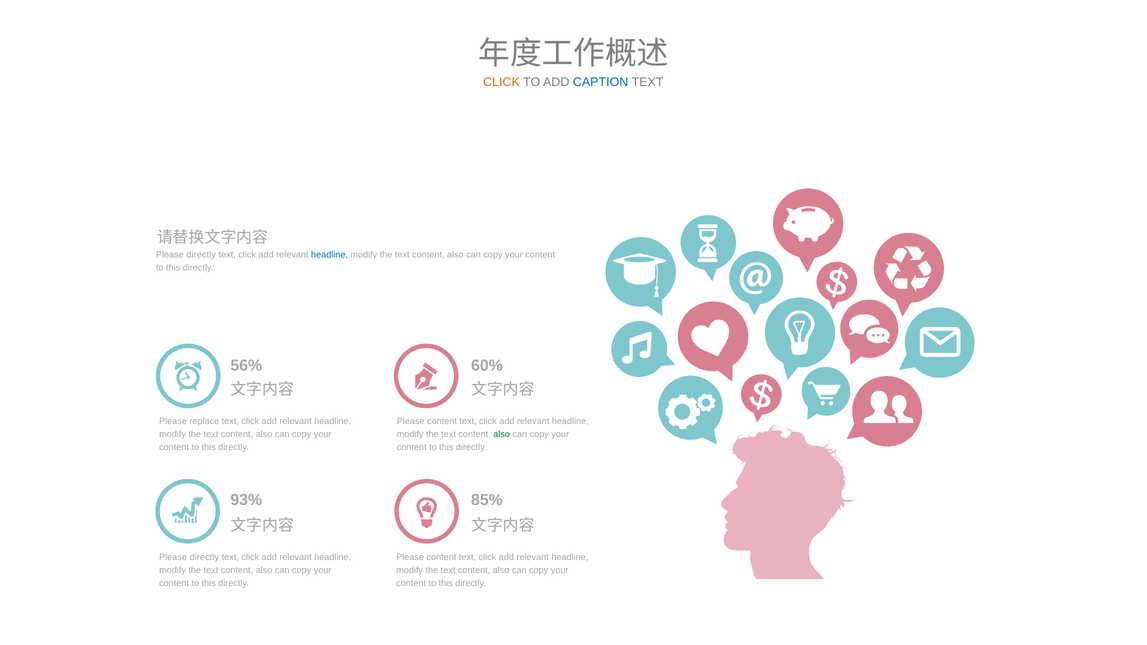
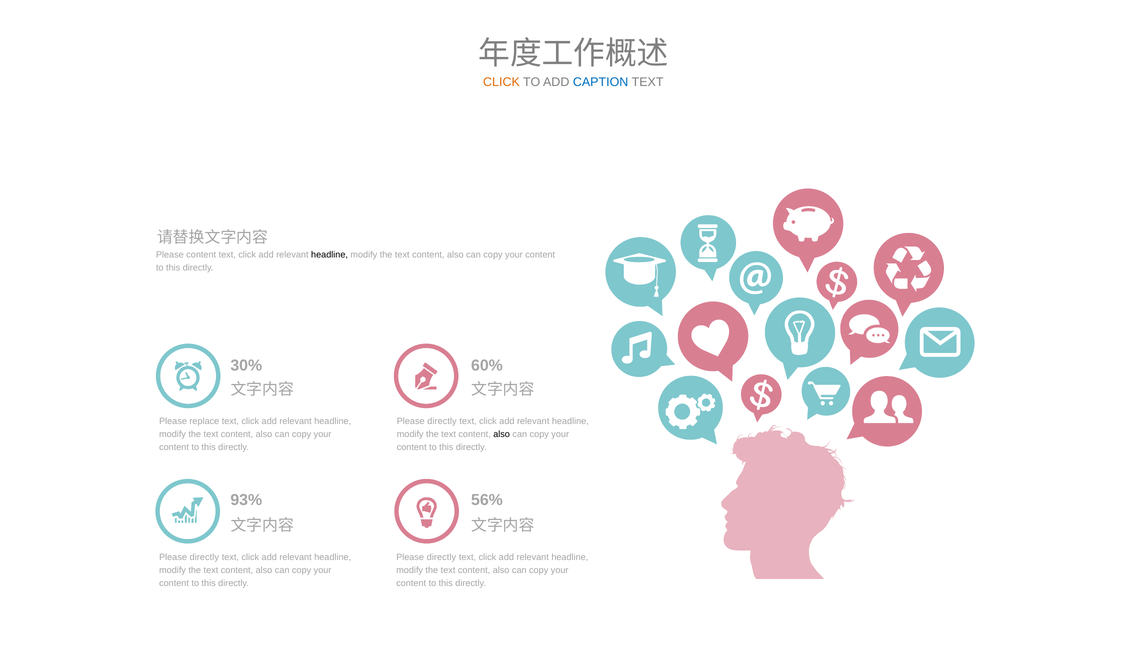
directly at (201, 255): directly -> content
headline at (330, 255) colour: blue -> black
56%: 56% -> 30%
content at (442, 421): content -> directly
also at (502, 435) colour: green -> black
85%: 85% -> 56%
content at (441, 557): content -> directly
